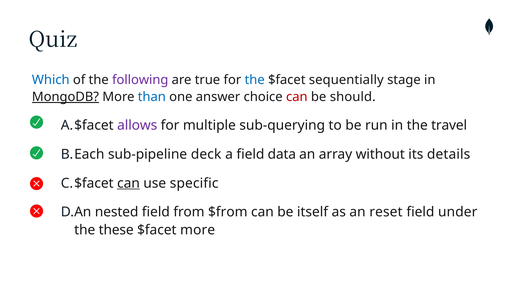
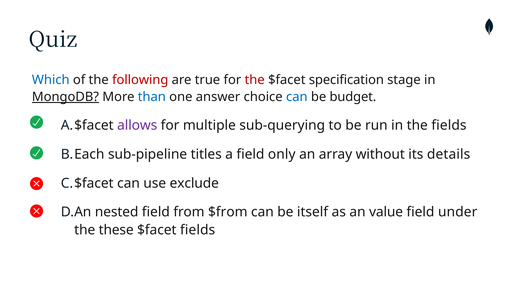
following colour: purple -> red
the at (255, 80) colour: blue -> red
sequentially: sequentially -> specification
can at (297, 97) colour: red -> blue
should: should -> budget
the travel: travel -> fields
deck: deck -> titles
data: data -> only
can at (128, 184) underline: present -> none
specific: specific -> exclude
reset: reset -> value
$facet more: more -> fields
